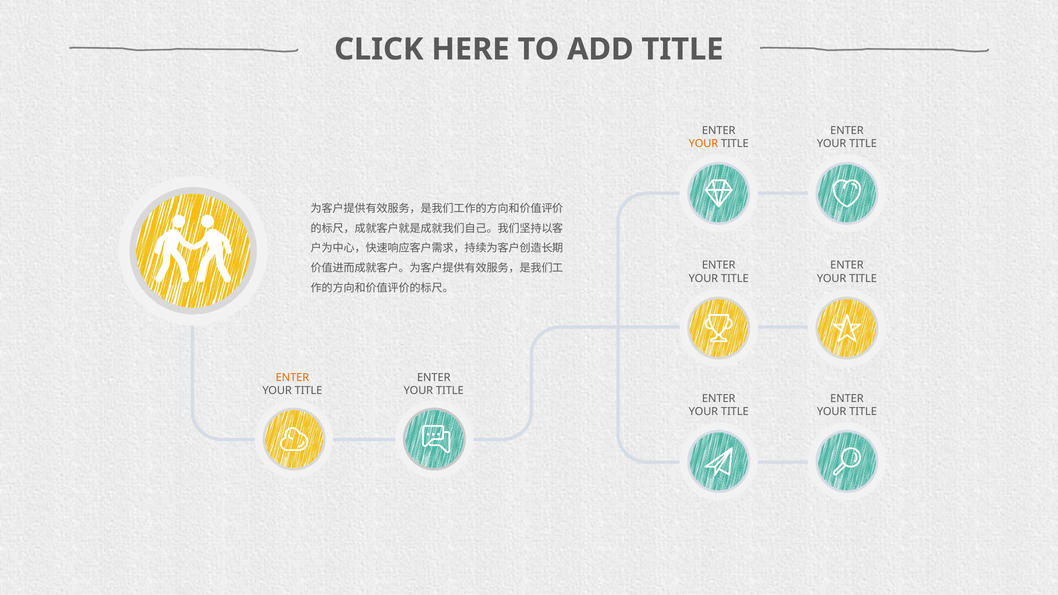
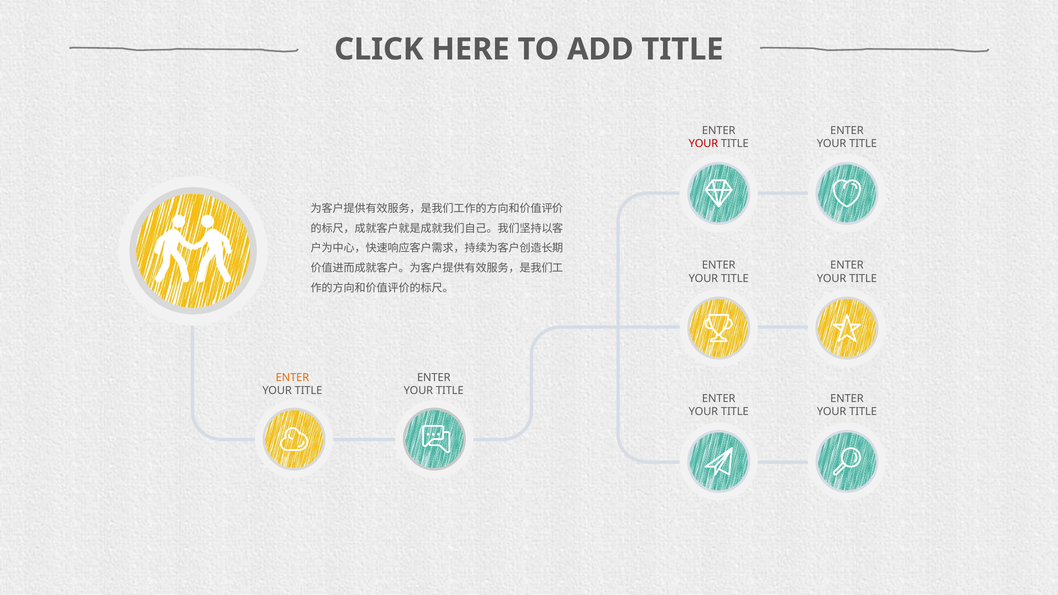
YOUR at (703, 144) colour: orange -> red
